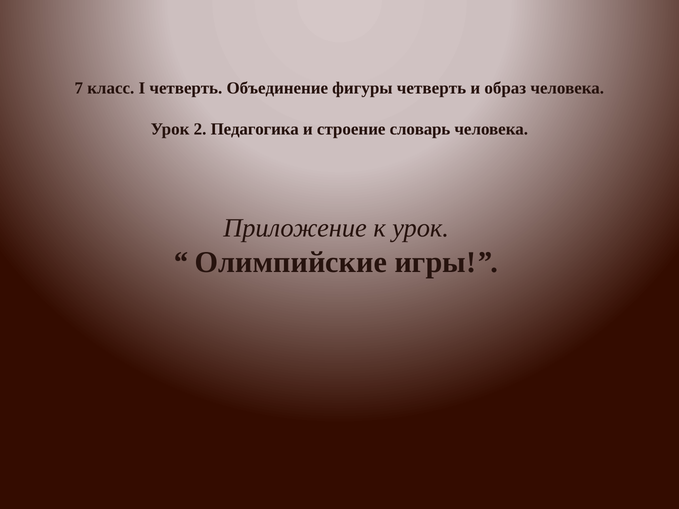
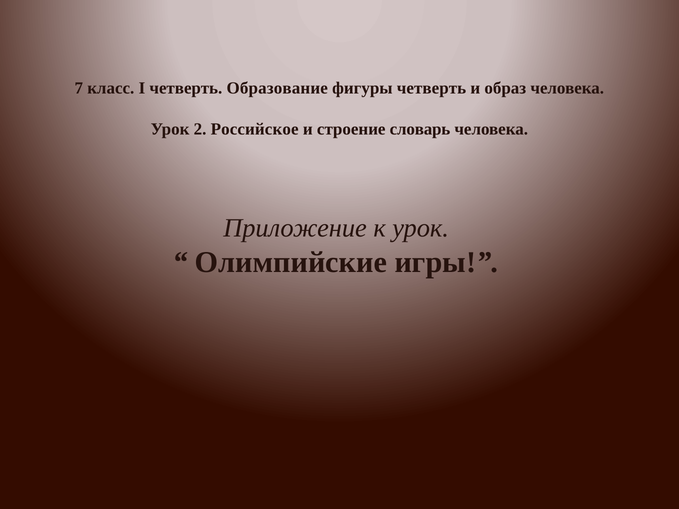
Объединение: Объединение -> Образование
Педагогика: Педагогика -> Российское
